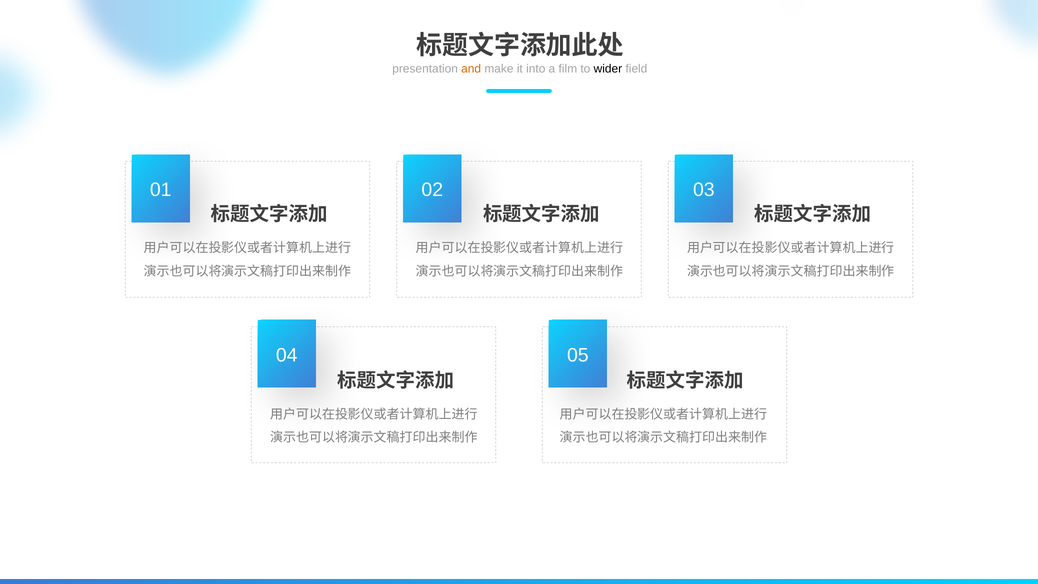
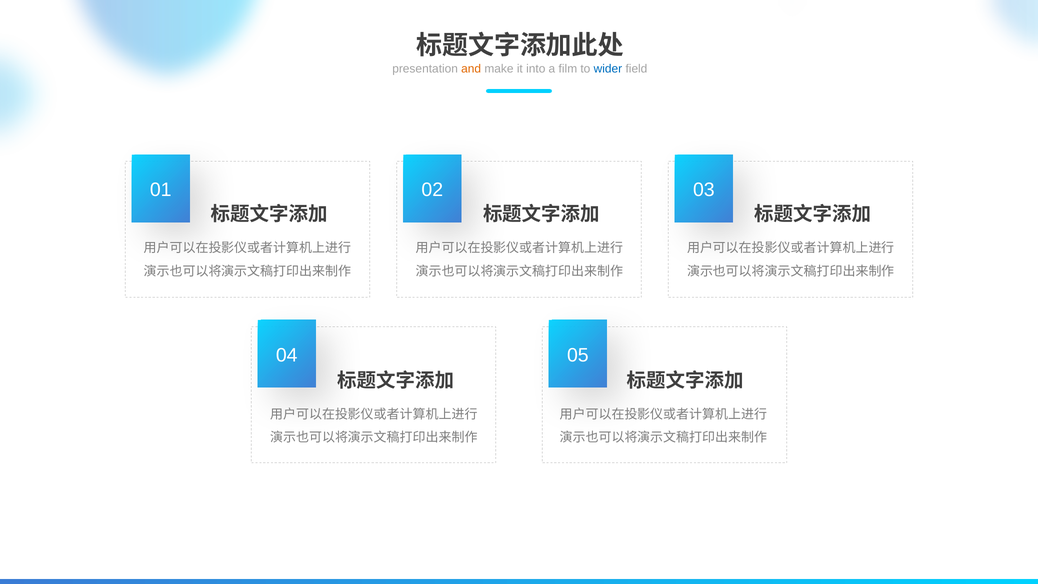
wider colour: black -> blue
